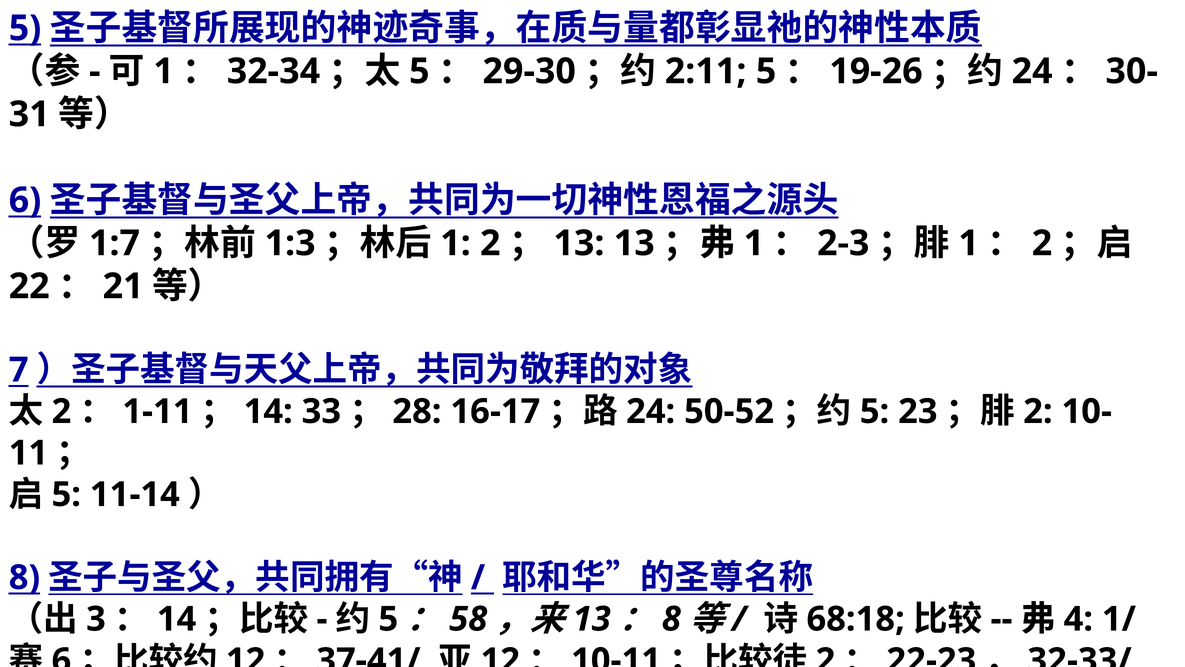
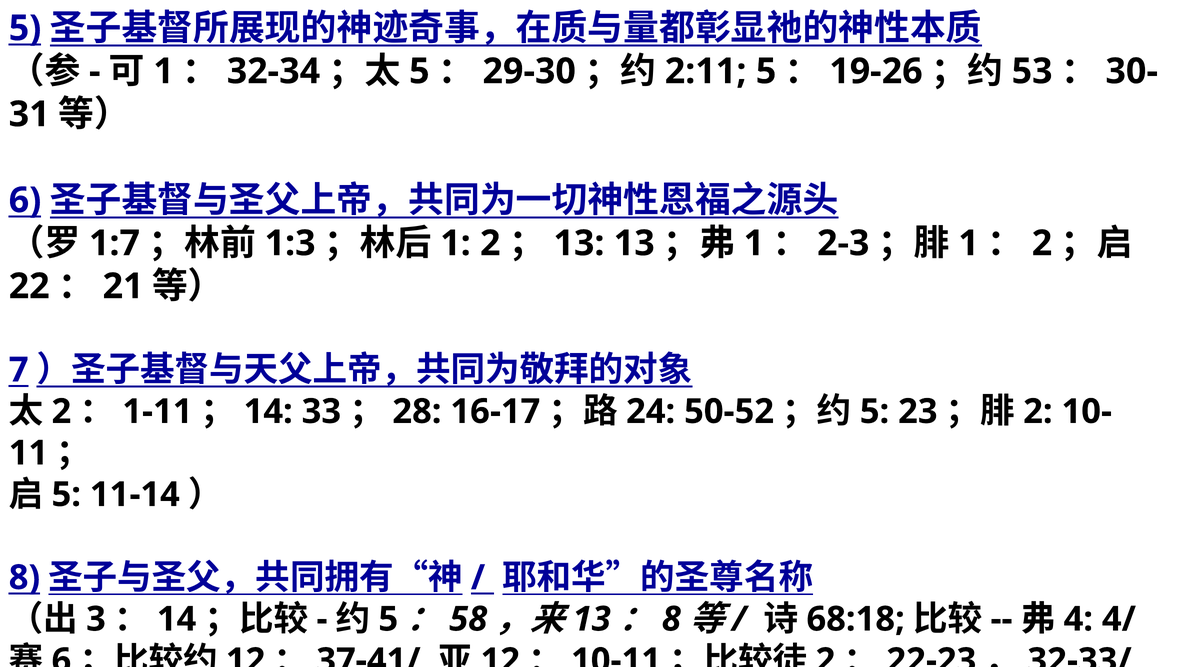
24 at (1032, 71): 24 -> 53
1/: 1/ -> 4/
